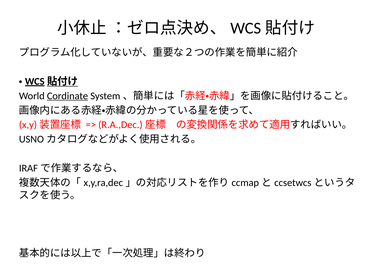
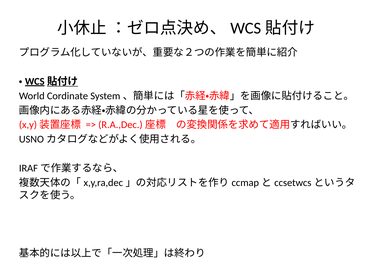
Cordinate underline: present -> none
